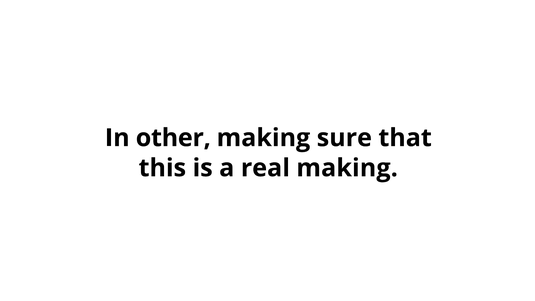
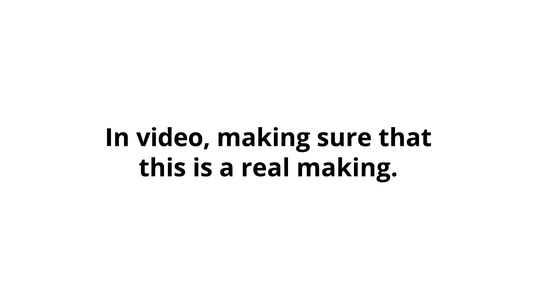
other: other -> video
